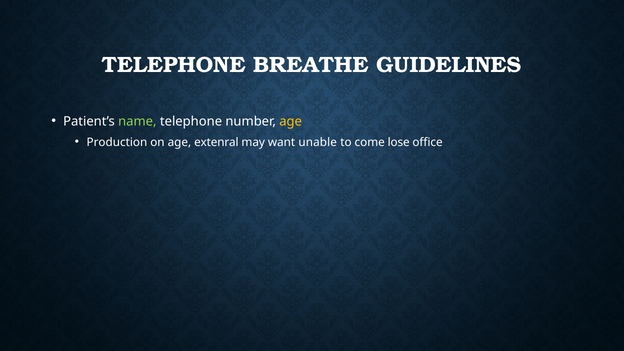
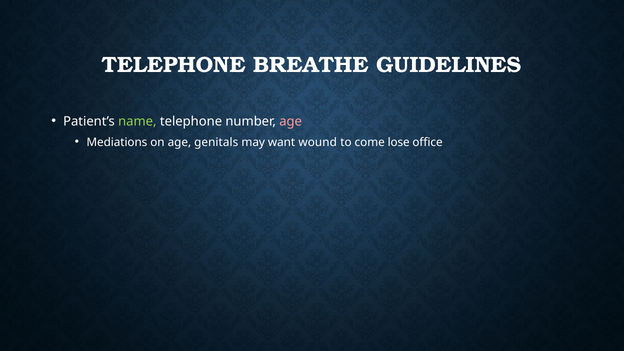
age at (291, 121) colour: yellow -> pink
Production: Production -> Mediations
extenral: extenral -> genitals
unable: unable -> wound
